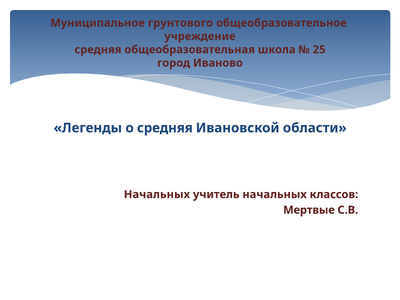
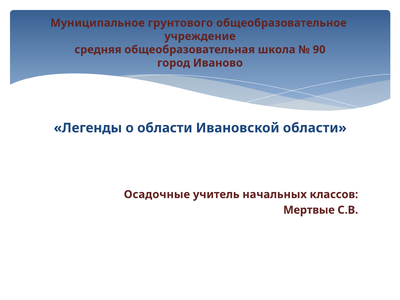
25: 25 -> 90
о средняя: средняя -> области
Начальных at (157, 194): Начальных -> Осадочные
